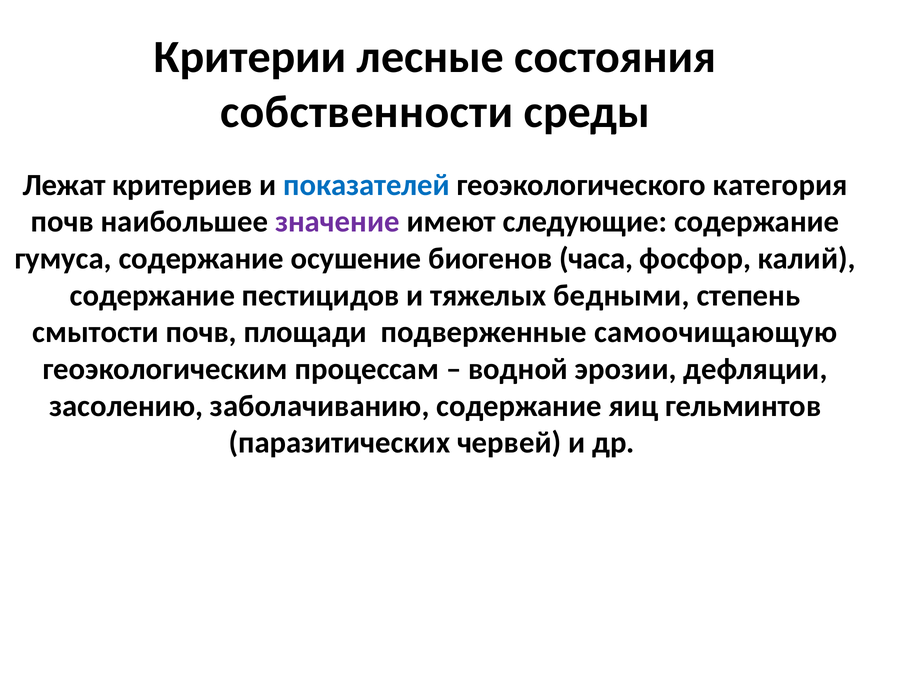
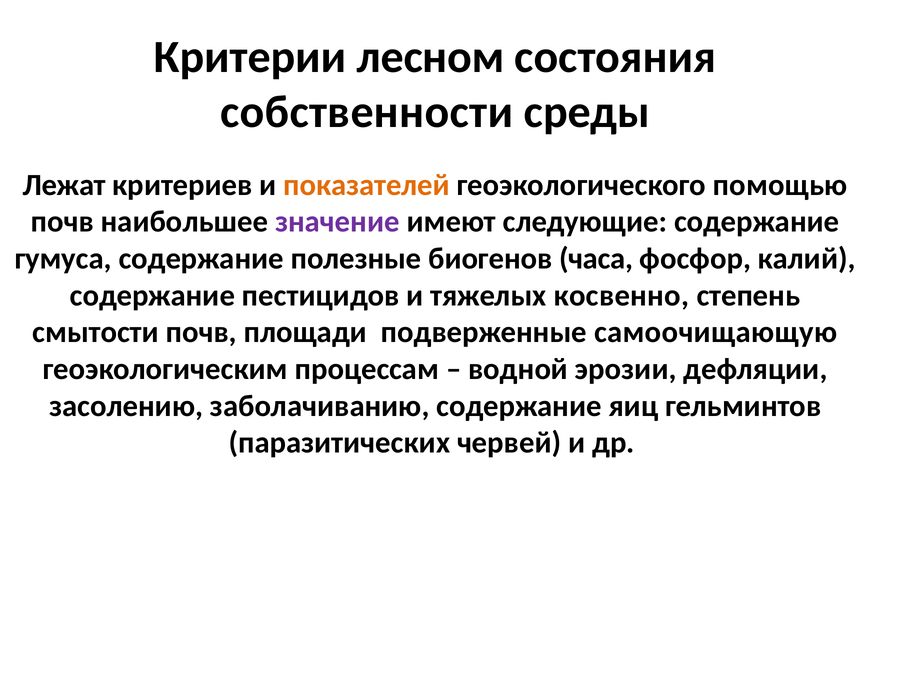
лесные: лесные -> лесном
показателей colour: blue -> orange
категория: категория -> помощью
осушение: осушение -> полезные
бедными: бедными -> косвенно
